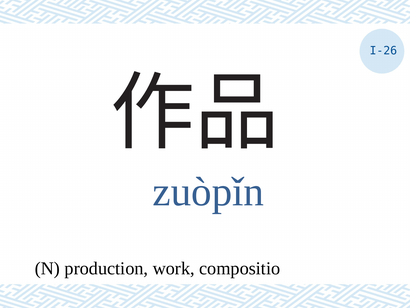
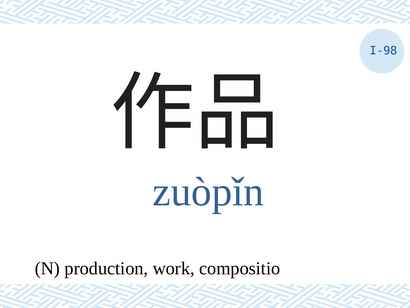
I-26: I-26 -> I-98
